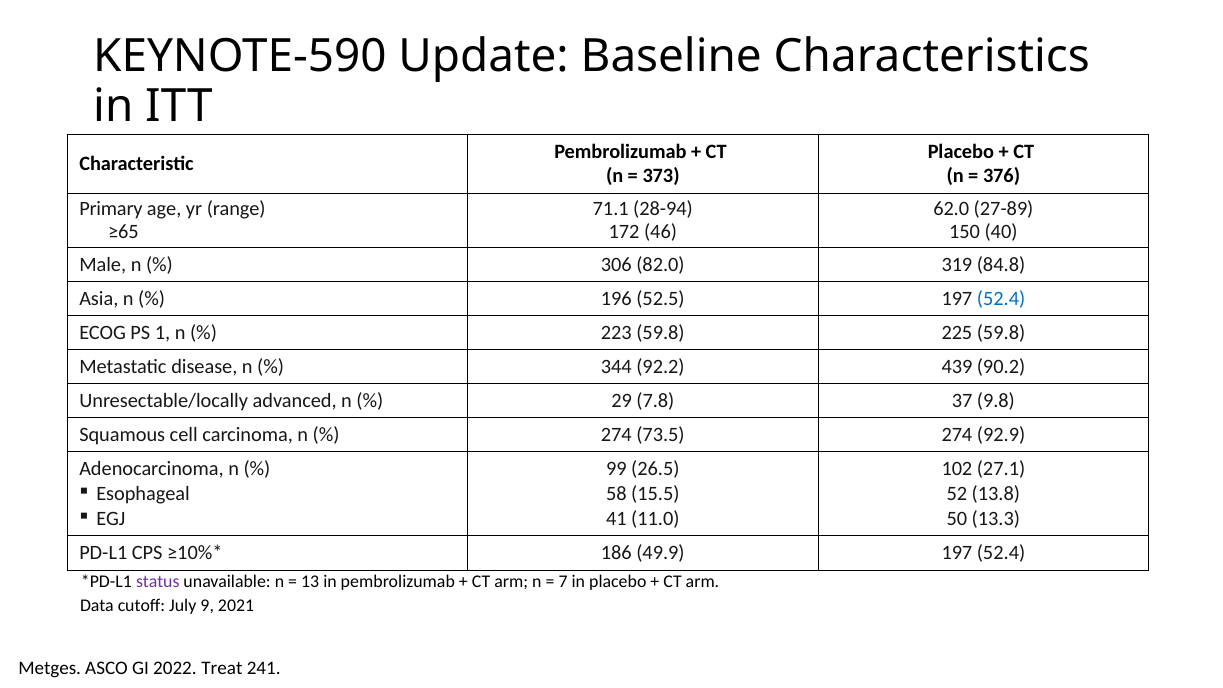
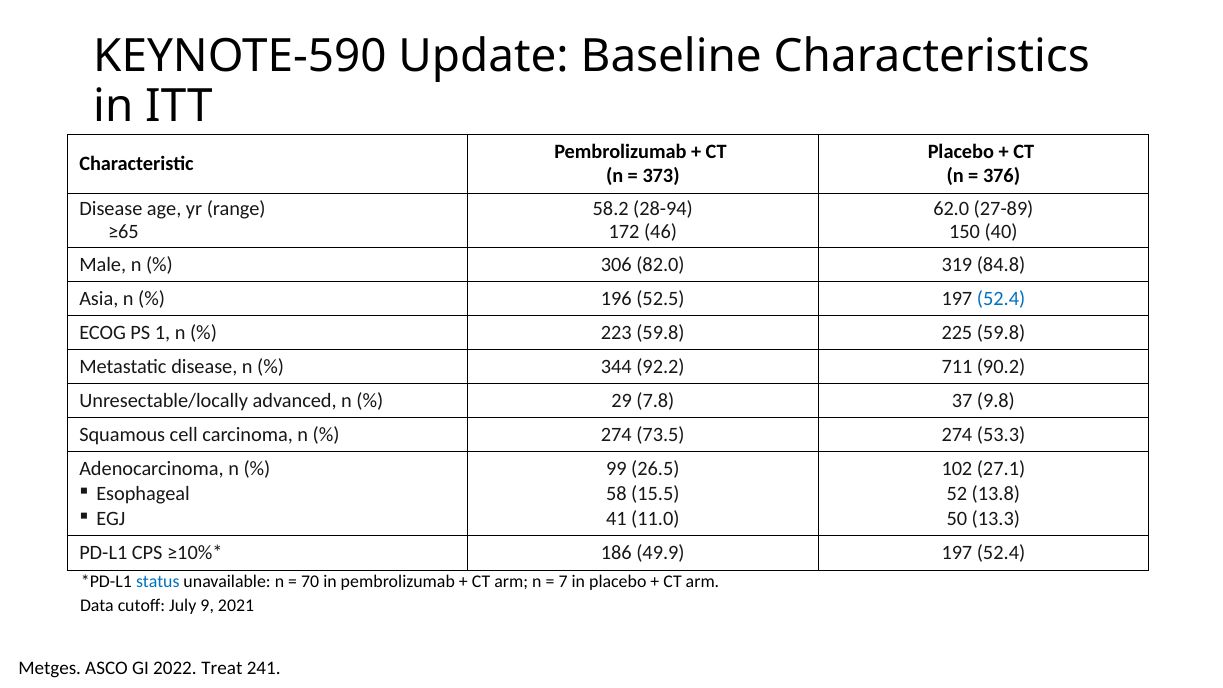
Primary at (111, 209): Primary -> Disease
71.1: 71.1 -> 58.2
439: 439 -> 711
92.9: 92.9 -> 53.3
status colour: purple -> blue
13: 13 -> 70
